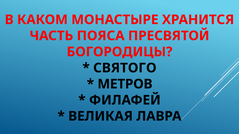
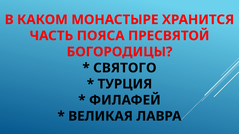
МЕТРОВ: МЕТРОВ -> ТУРЦИЯ
